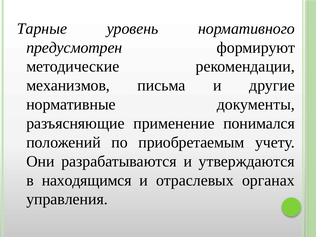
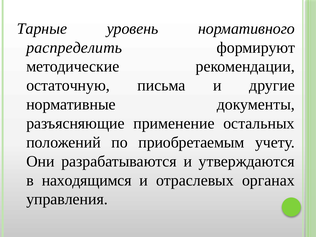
предусмотрен: предусмотрен -> распределить
механизмов: механизмов -> остаточную
понимался: понимался -> остальных
